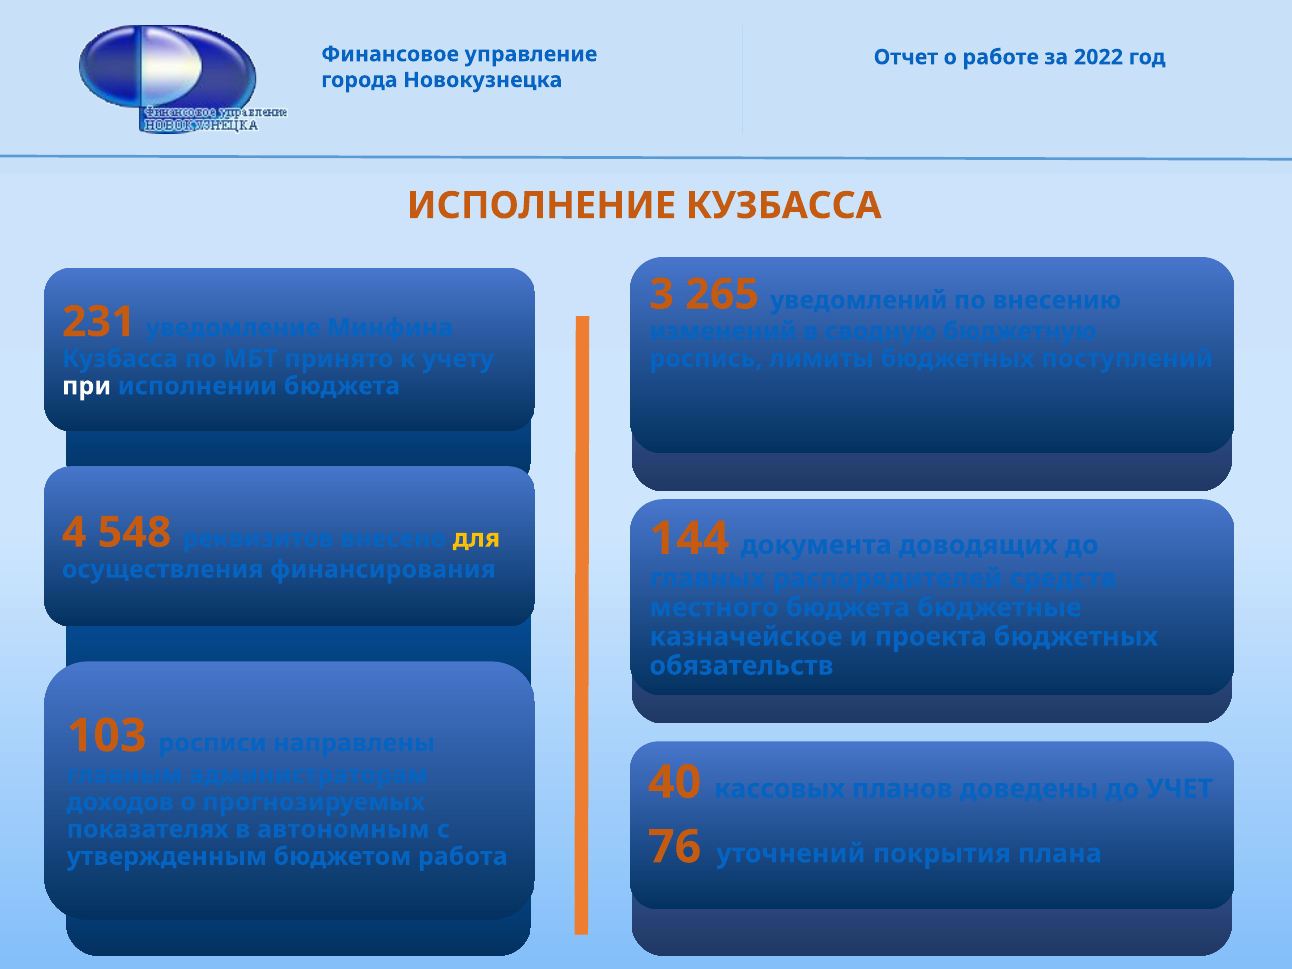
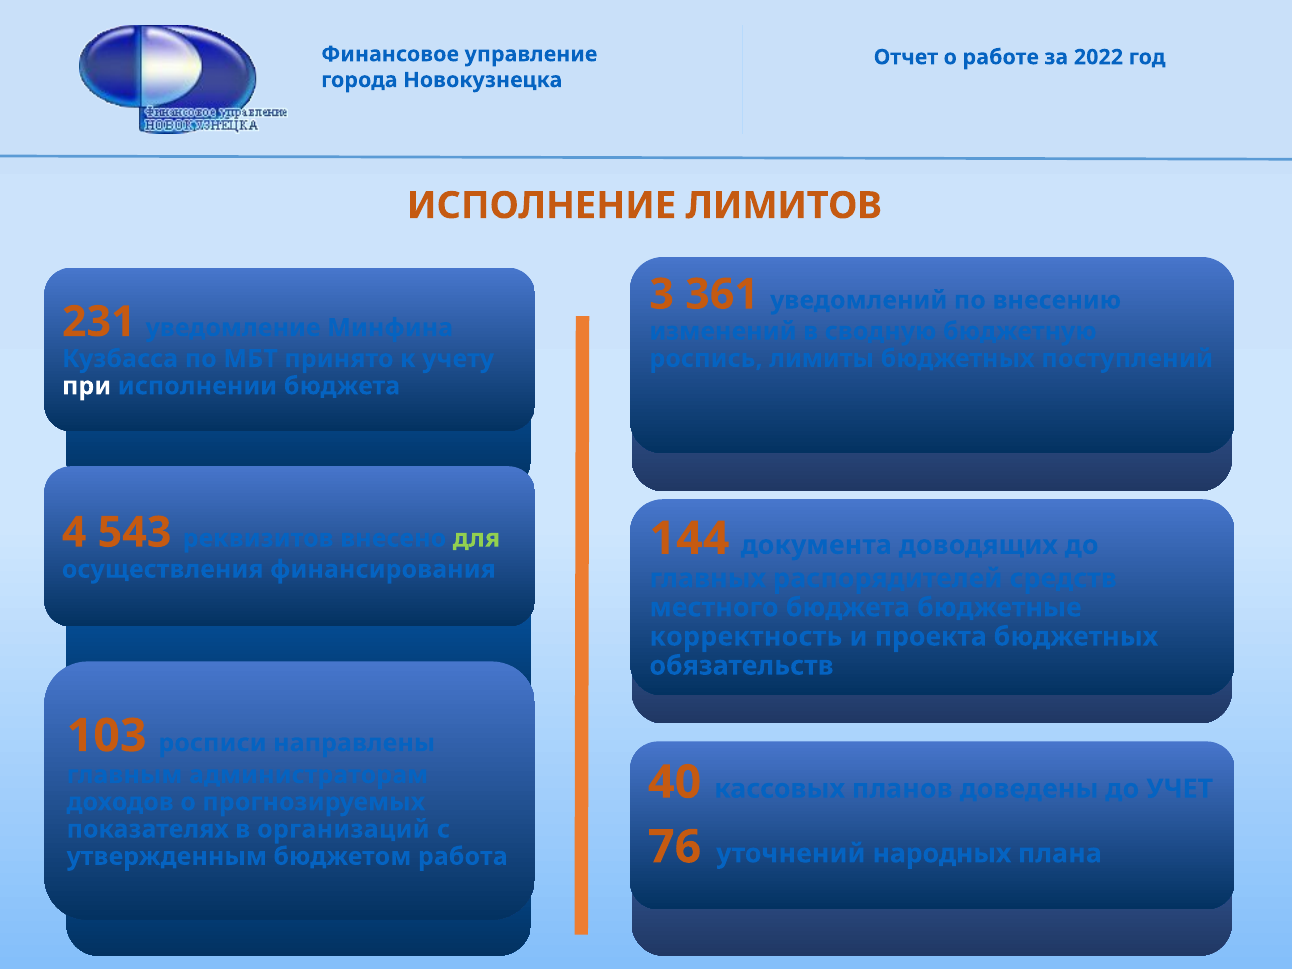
ИСПОЛНЕНИЕ КУЗБАССА: КУЗБАССА -> ЛИМИТОВ
265: 265 -> 361
548: 548 -> 543
для colour: yellow -> light green
казначейское: казначейское -> корректность
автономным: автономным -> организаций
покрытия: покрытия -> народных
